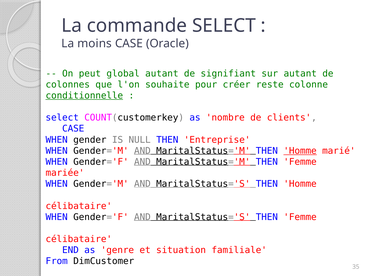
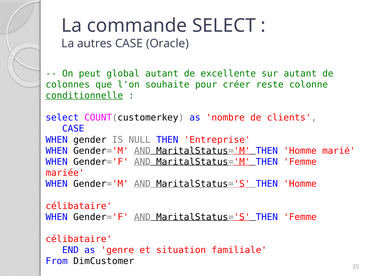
moins: moins -> autres
signifiant: signifiant -> excellente
Homme at (300, 151) underline: present -> none
